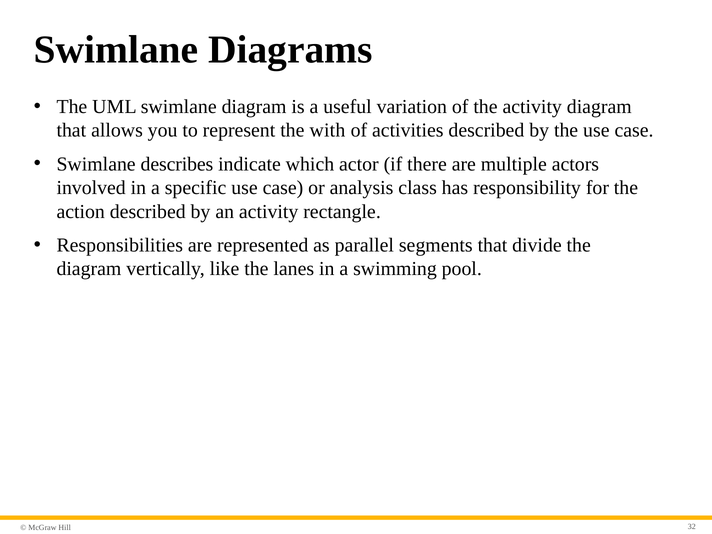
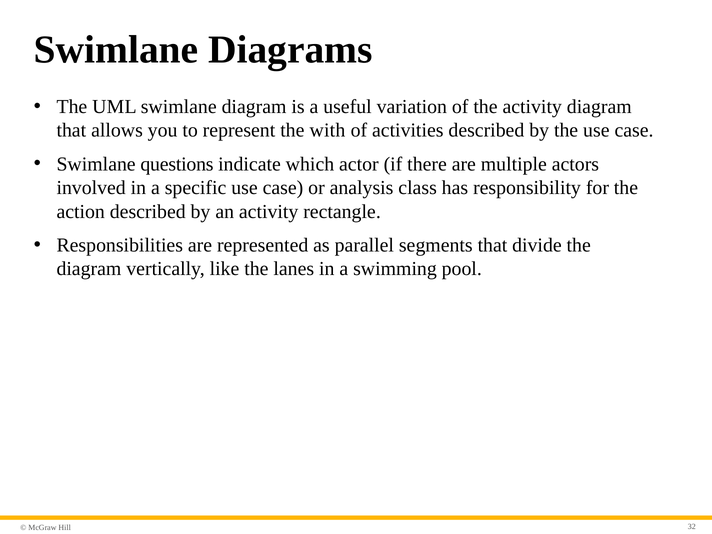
describes: describes -> questions
